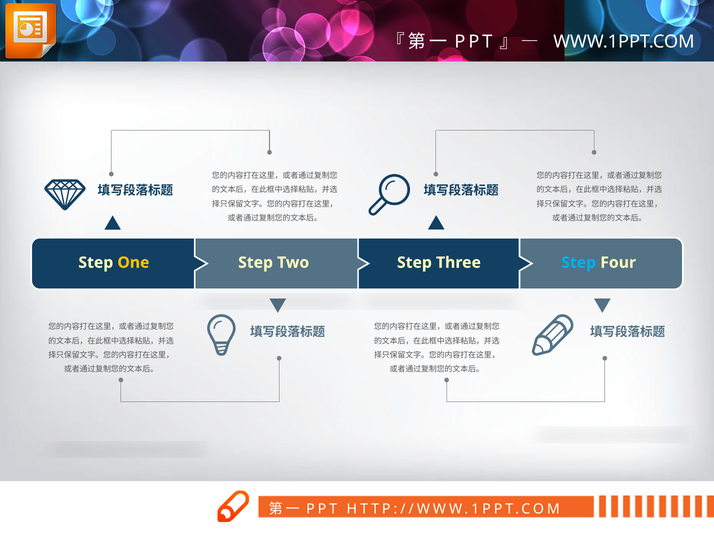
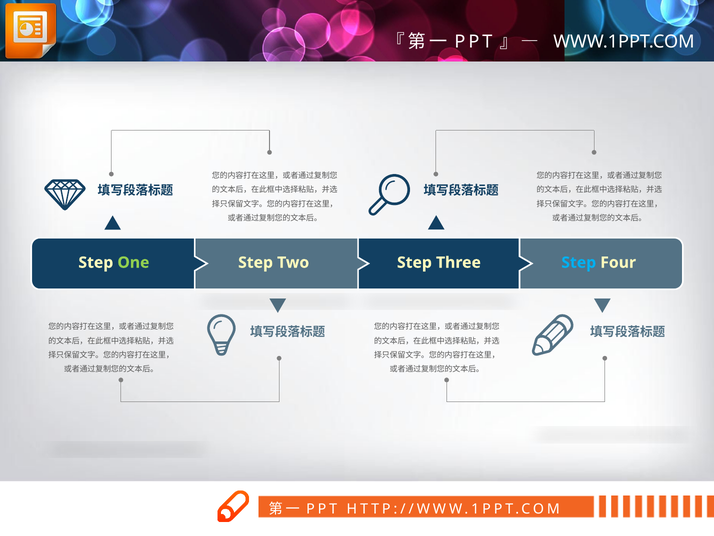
One colour: yellow -> light green
